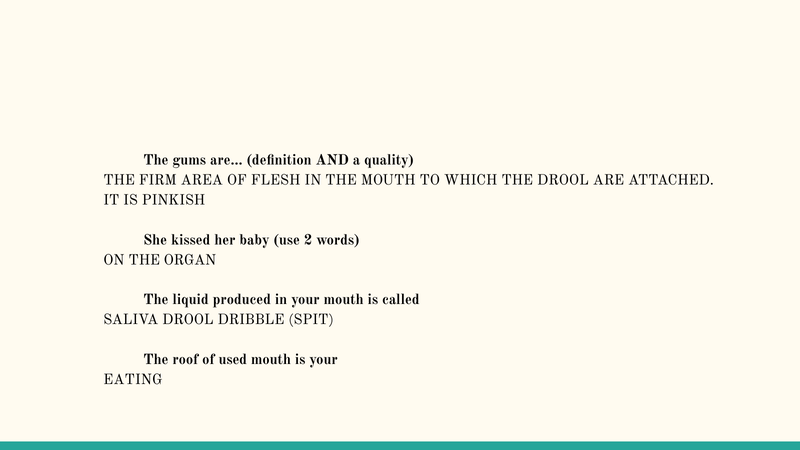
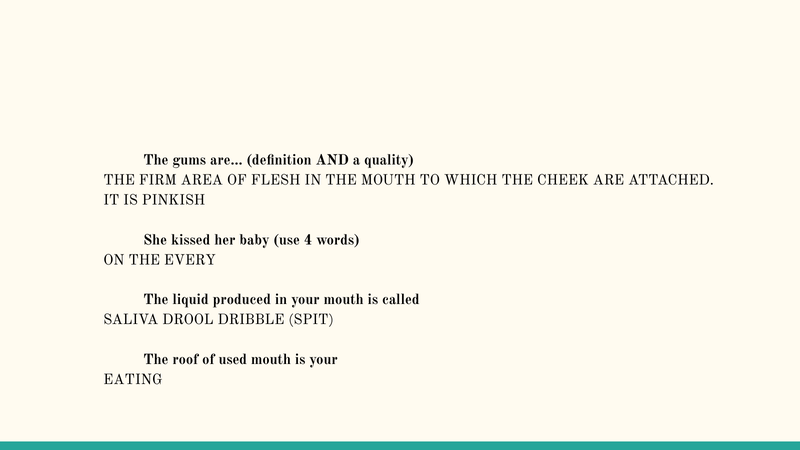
THE DROOL: DROOL -> CHEEK
2: 2 -> 4
ORGAN: ORGAN -> EVERY
